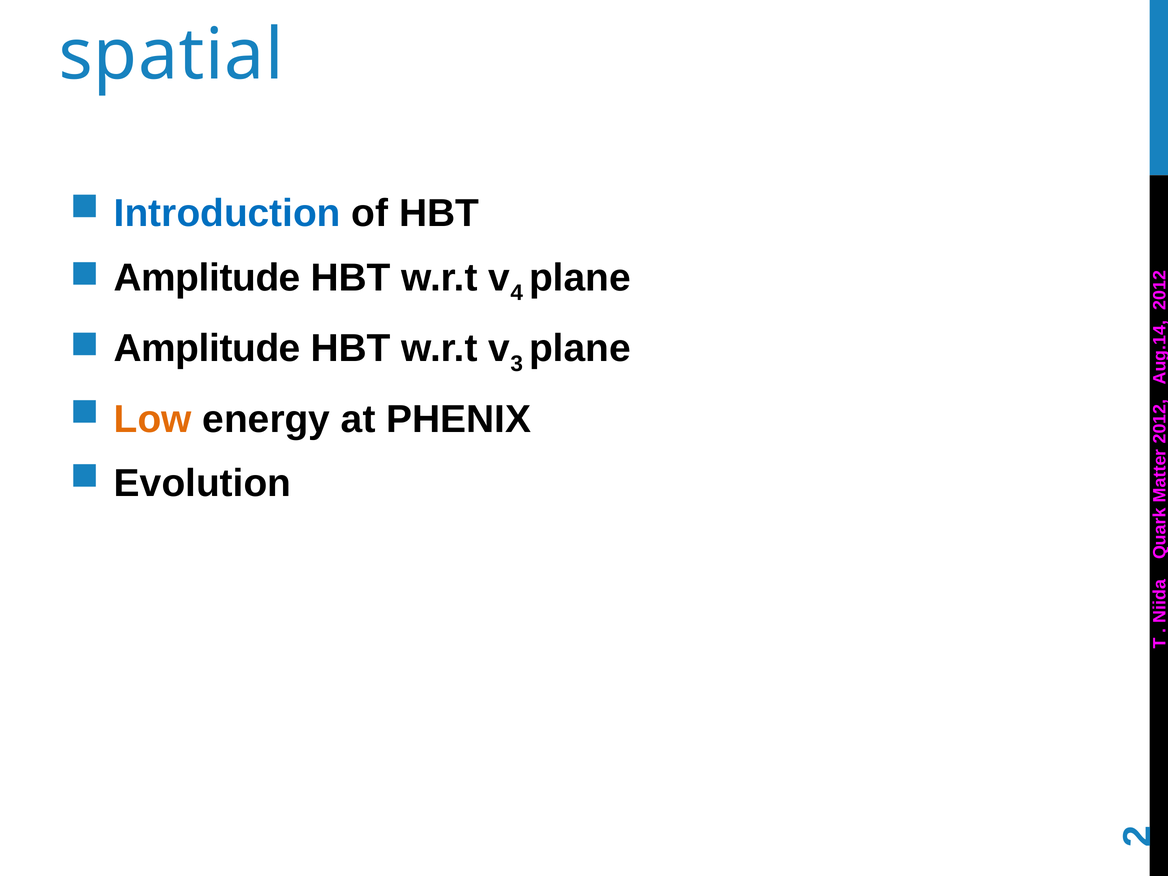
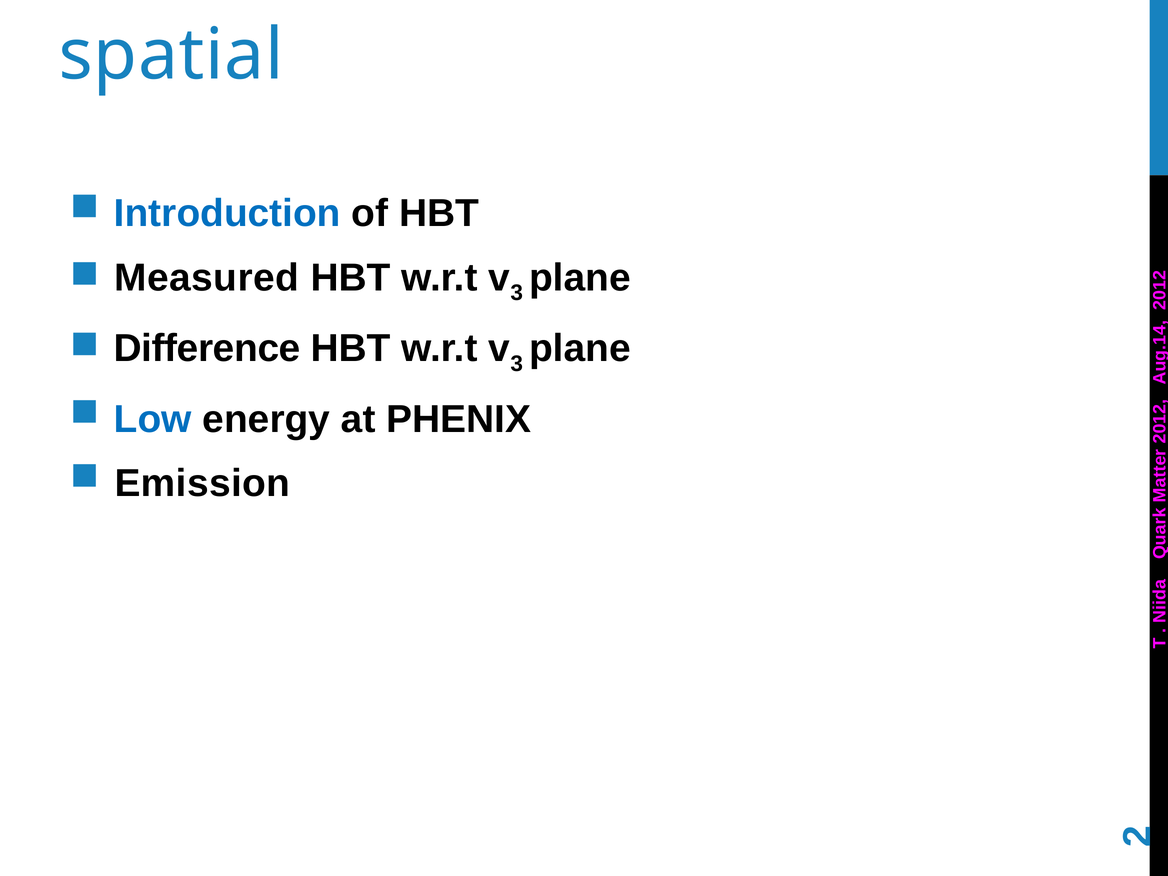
Amplitude at (207, 278): Amplitude -> Measured
4 at (517, 293): 4 -> 3
Amplitude at (207, 349): Amplitude -> Difference
Low colour: orange -> blue
Evolution: Evolution -> Emission
